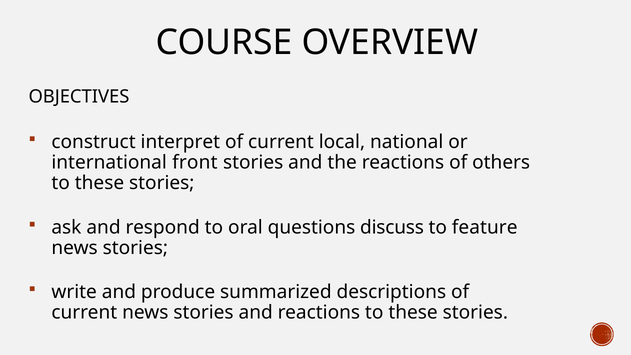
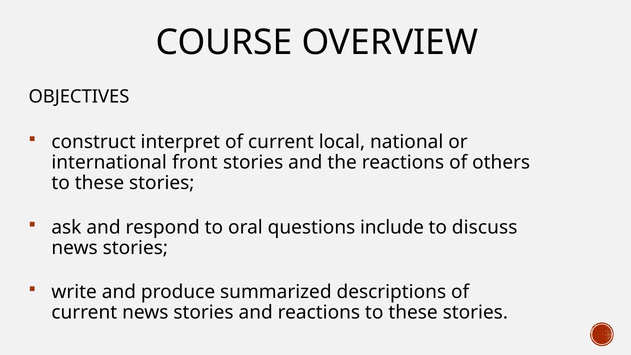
discuss: discuss -> include
feature: feature -> discuss
